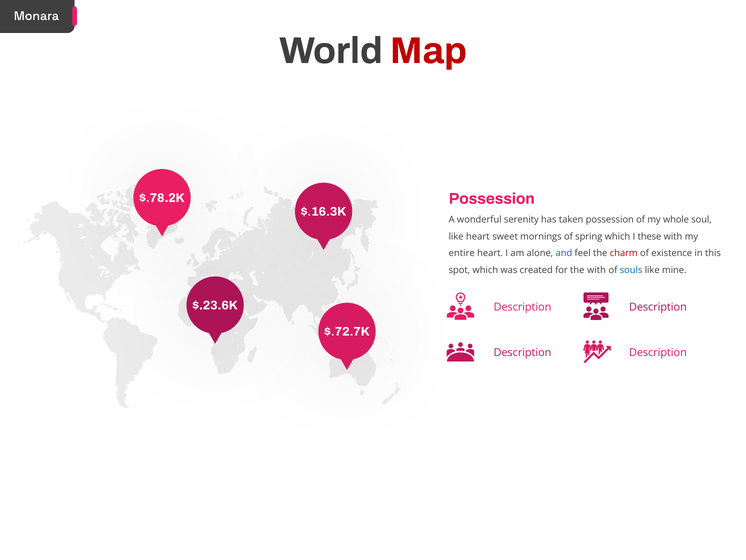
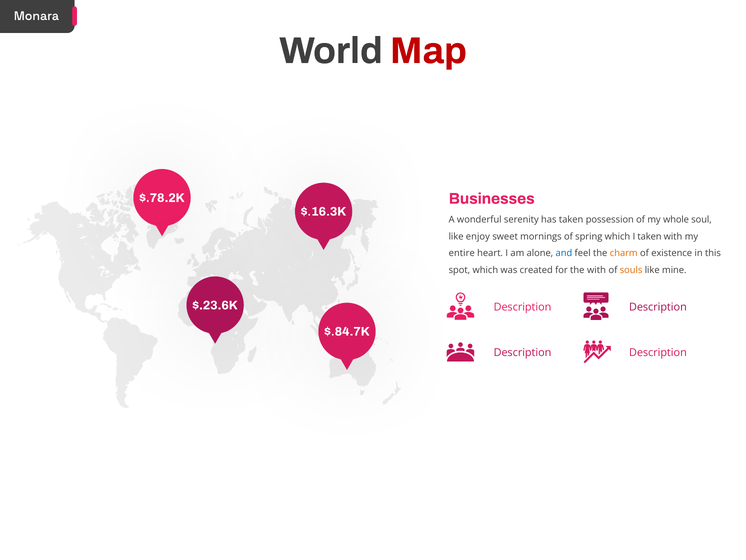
Possession at (492, 198): Possession -> Businesses
like heart: heart -> enjoy
I these: these -> taken
charm colour: red -> orange
souls colour: blue -> orange
$.72.7K: $.72.7K -> $.84.7K
